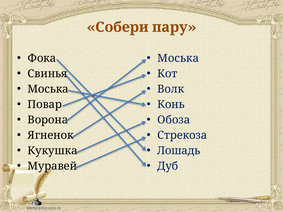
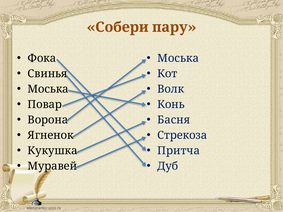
Обоза: Обоза -> Басня
Лошадь: Лошадь -> Притча
